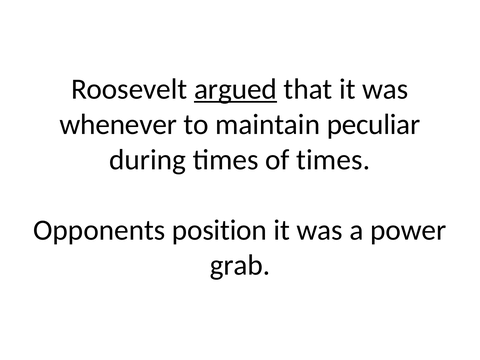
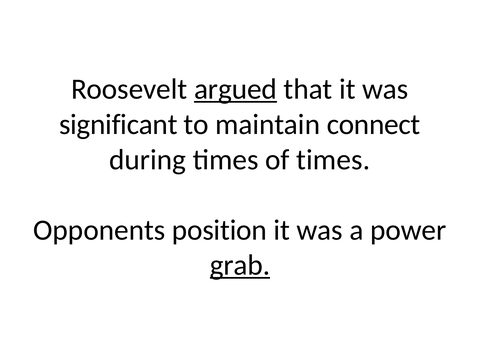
whenever: whenever -> significant
peculiar: peculiar -> connect
grab underline: none -> present
